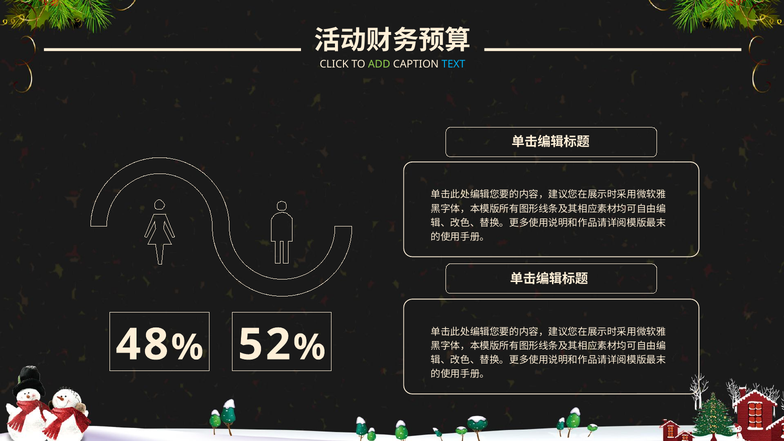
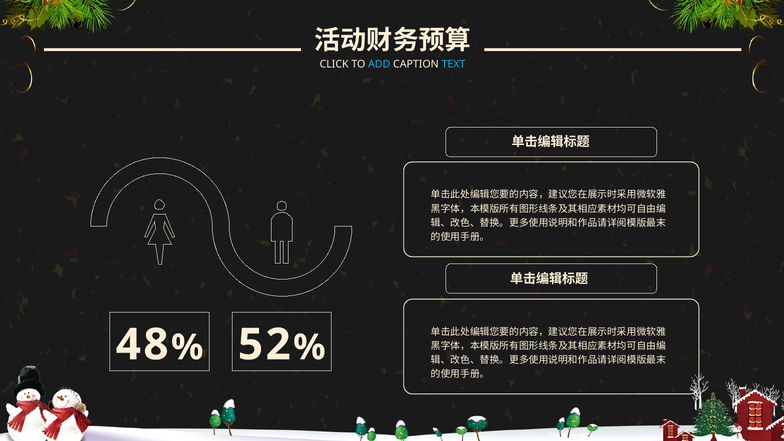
ADD colour: light green -> light blue
